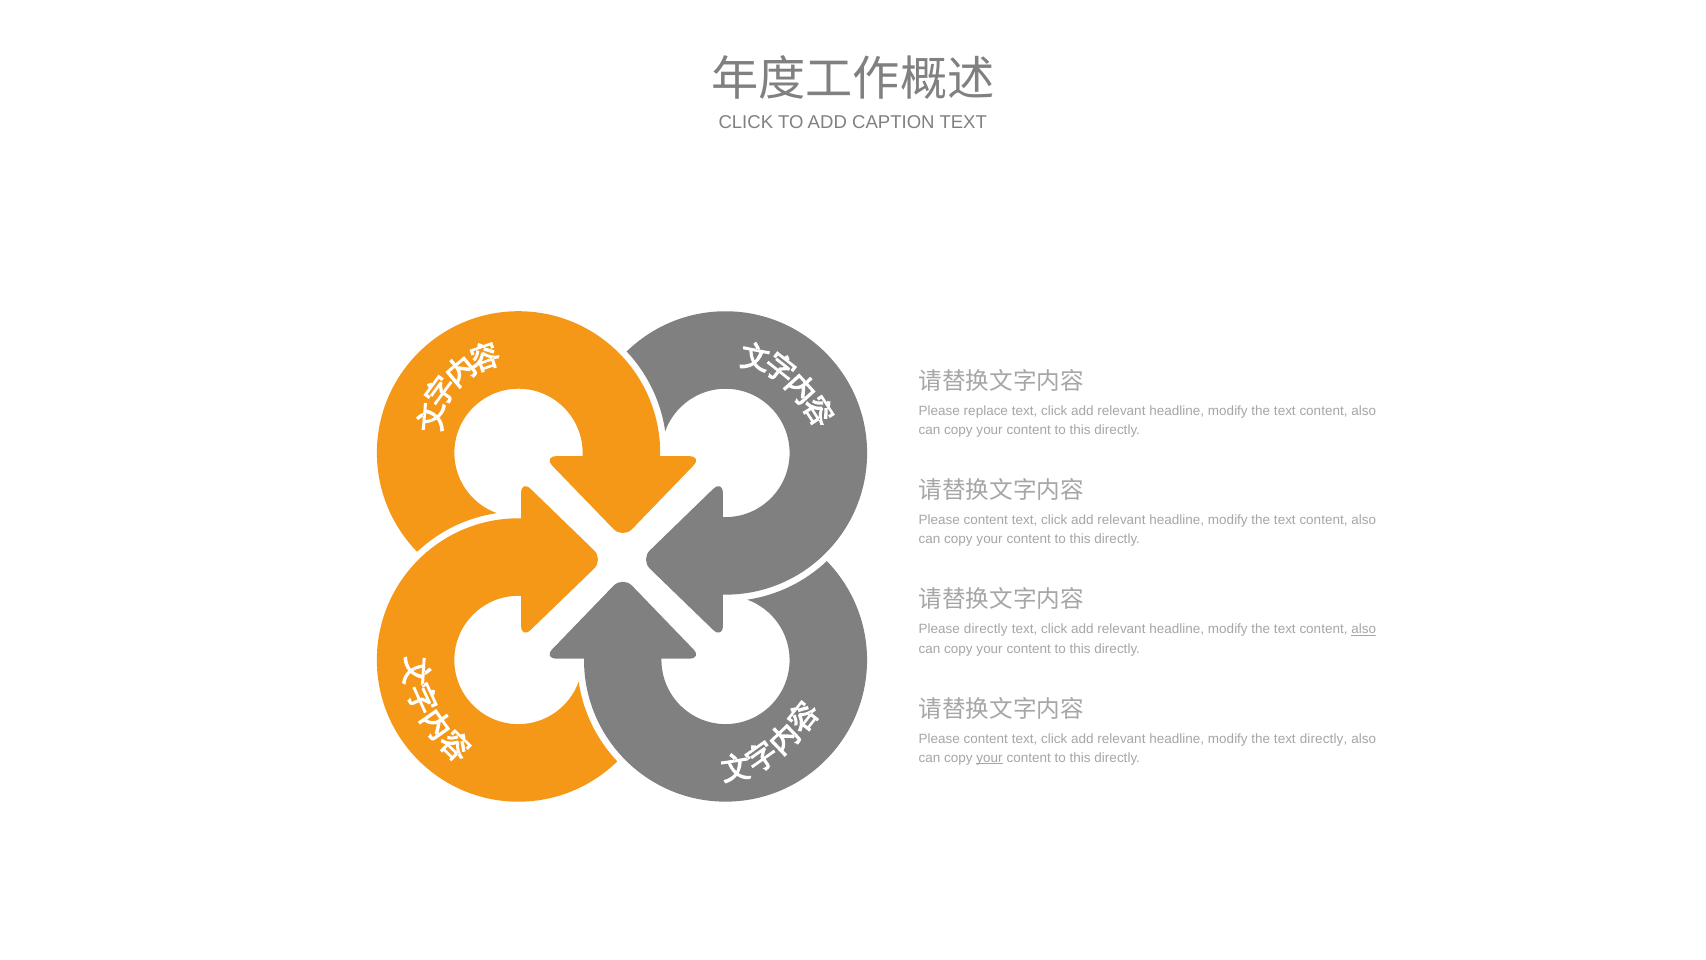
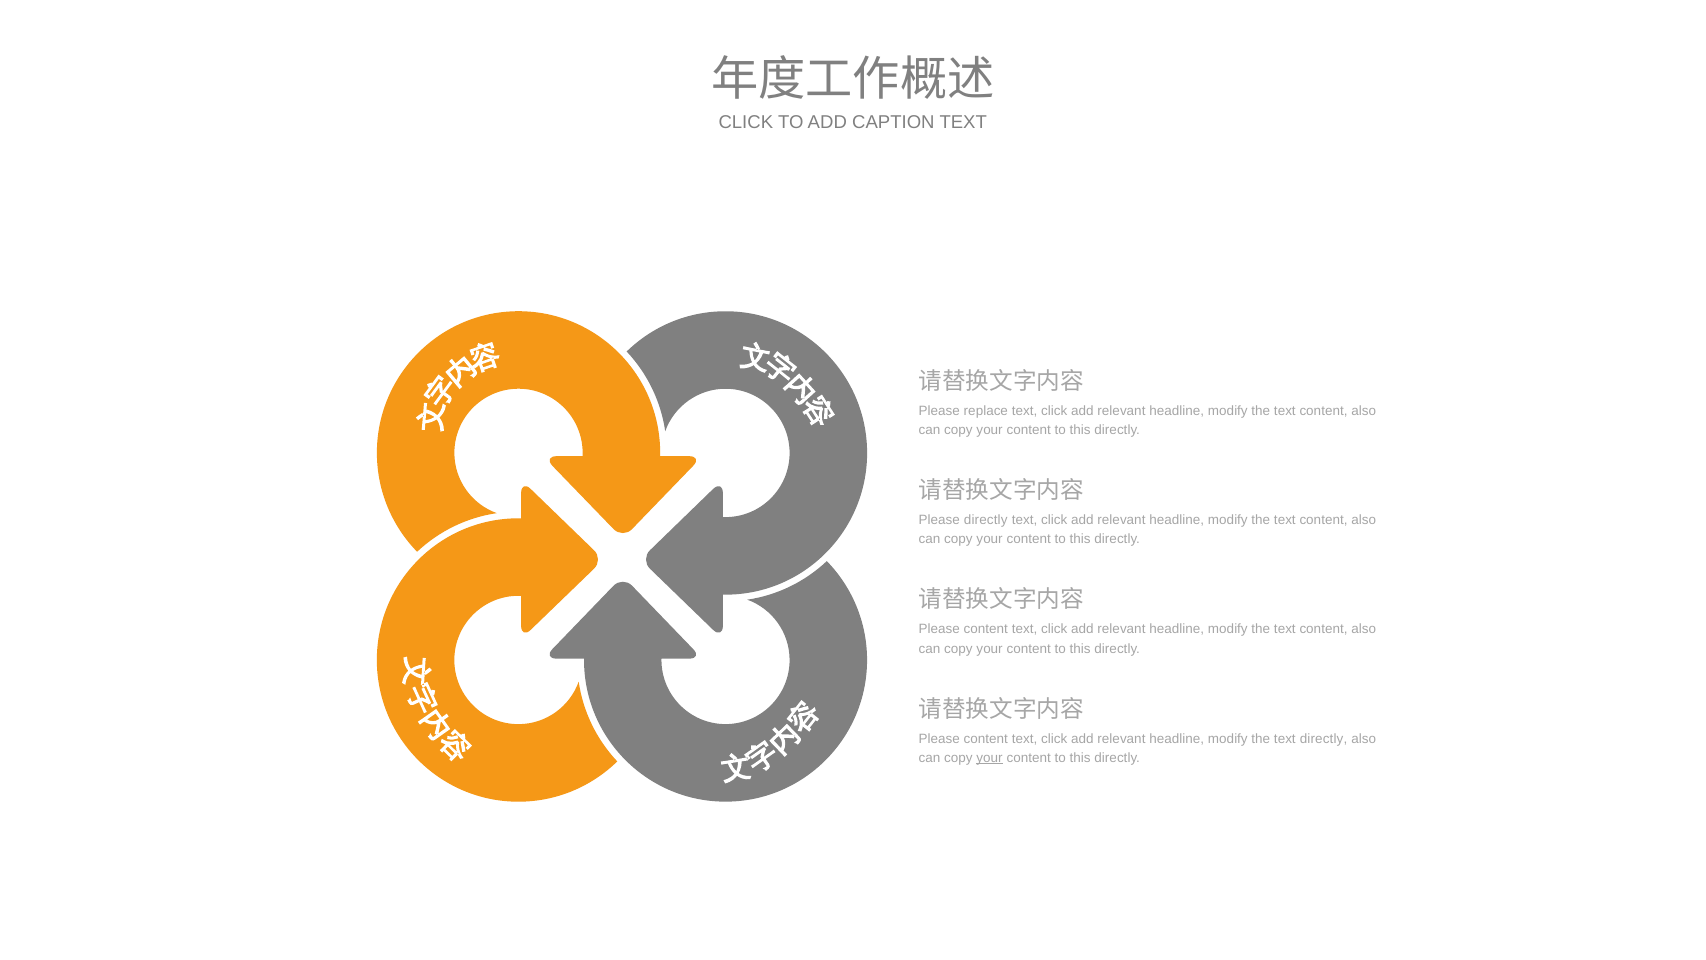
content at (986, 520): content -> directly
directly at (986, 629): directly -> content
also at (1364, 629) underline: present -> none
